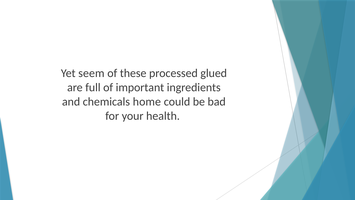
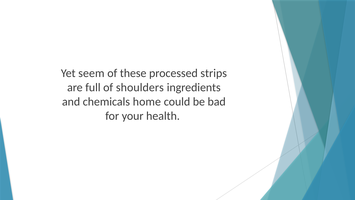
glued: glued -> strips
important: important -> shoulders
